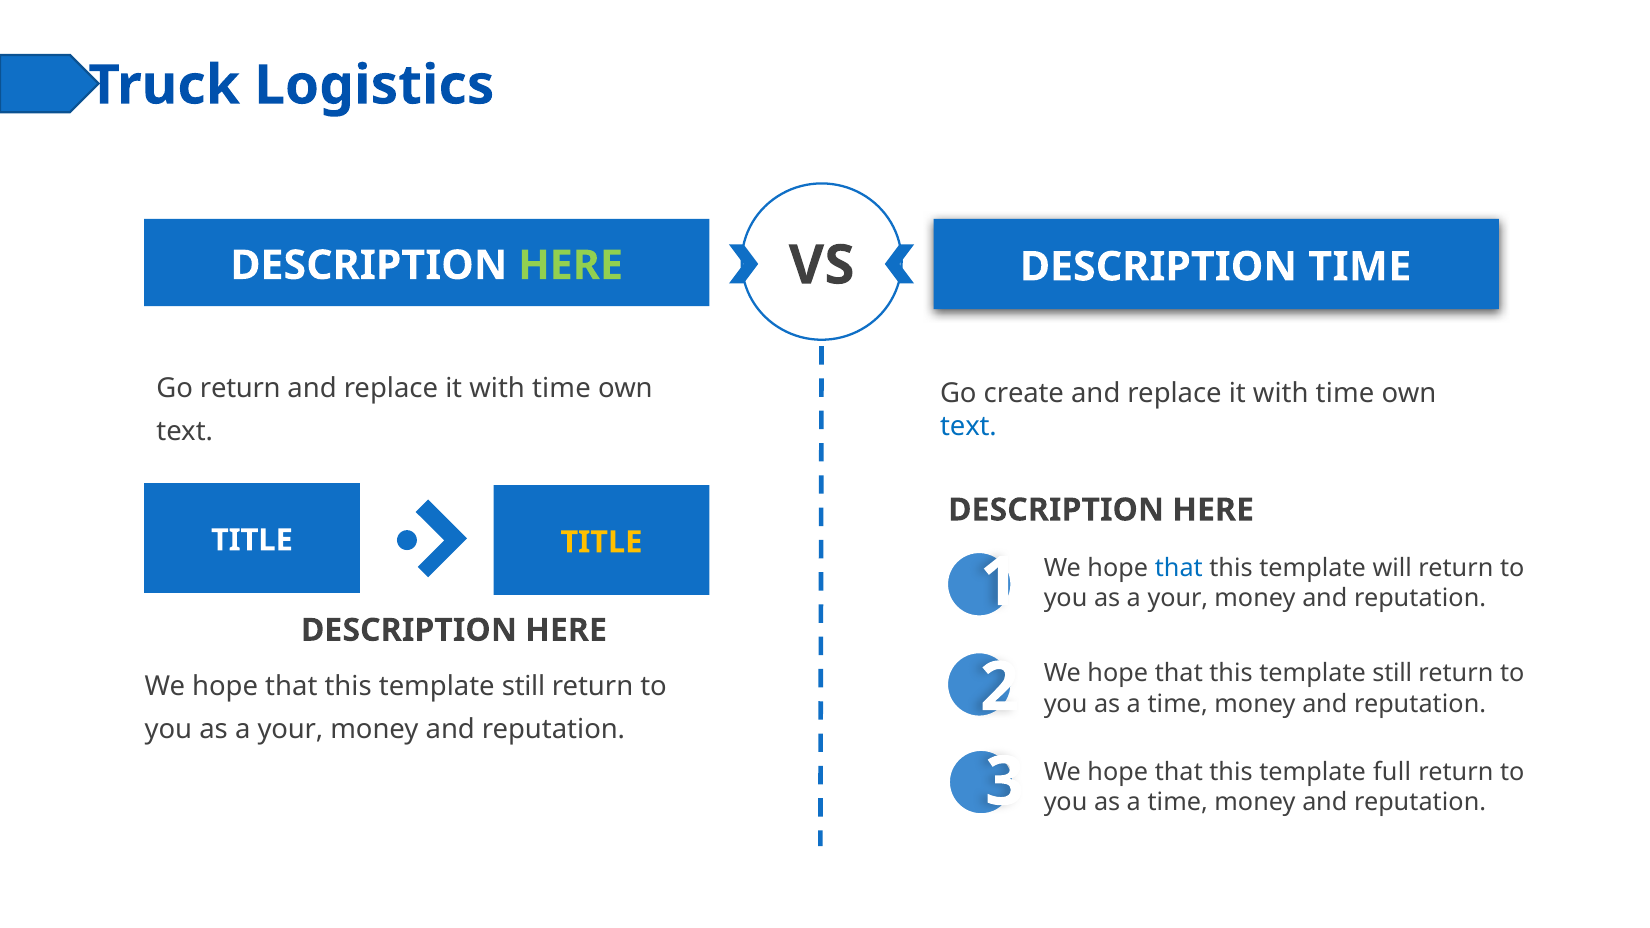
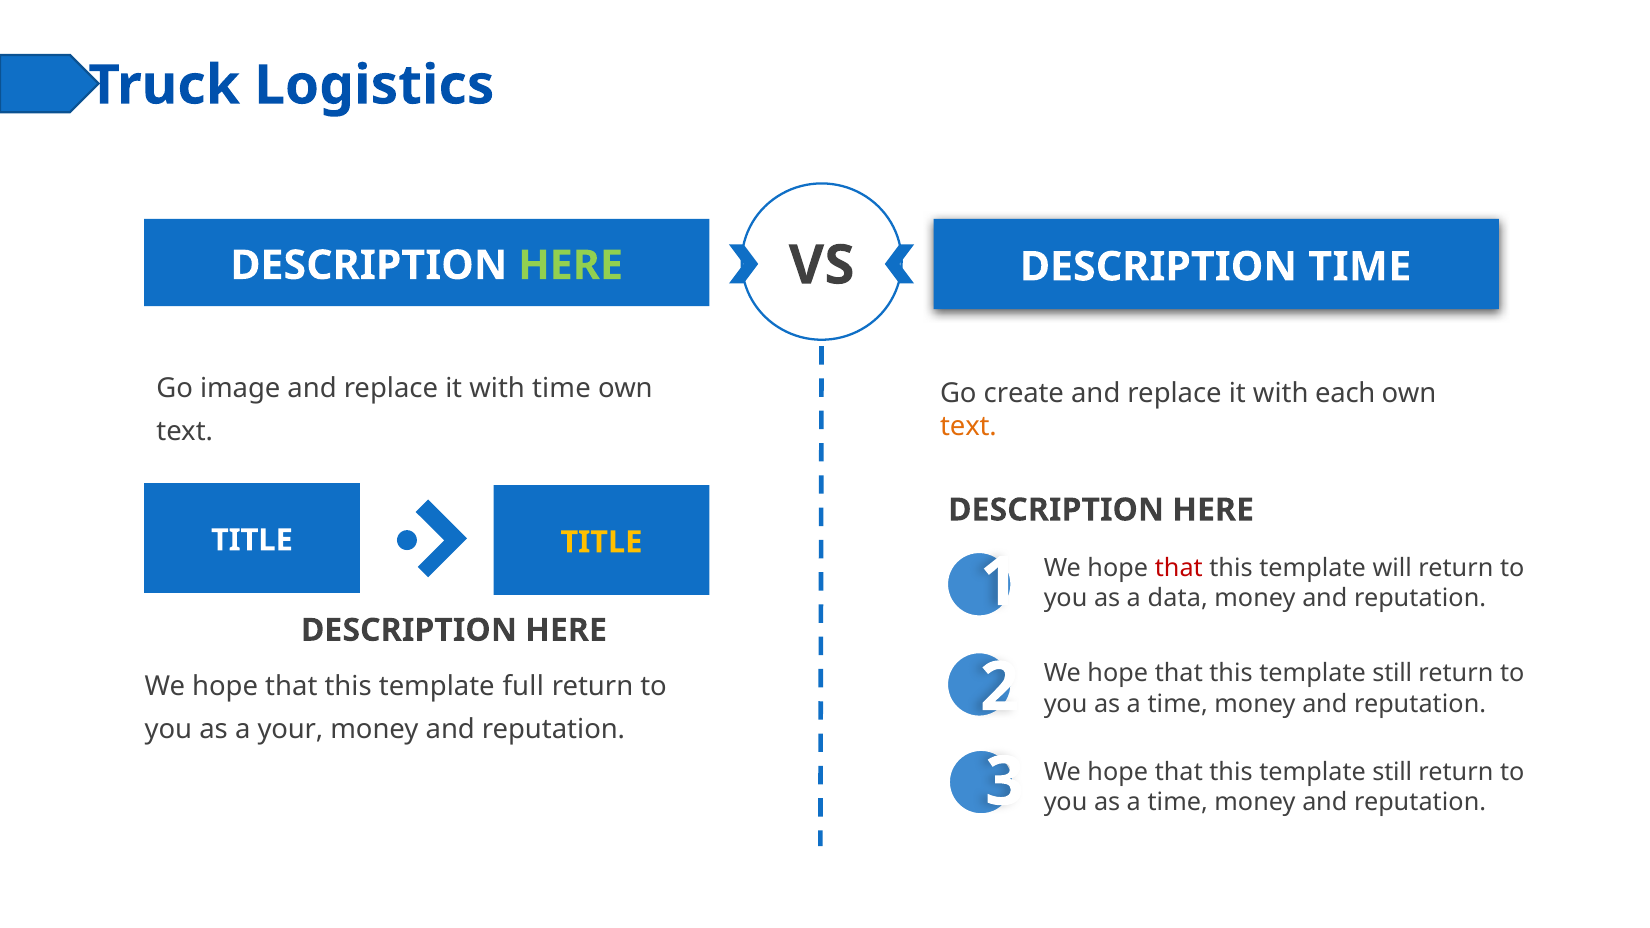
Go return: return -> image
time at (1345, 394): time -> each
text at (968, 427) colour: blue -> orange
that at (1179, 568) colour: blue -> red
your at (1178, 599): your -> data
still at (523, 687): still -> full
full at (1392, 772): full -> still
